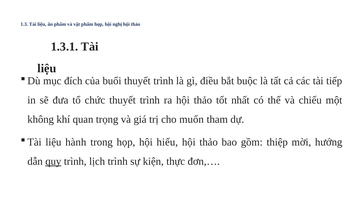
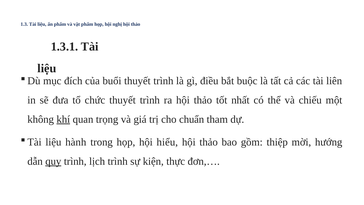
tiếp: tiếp -> liên
khí underline: none -> present
muốn: muốn -> chuẩn
